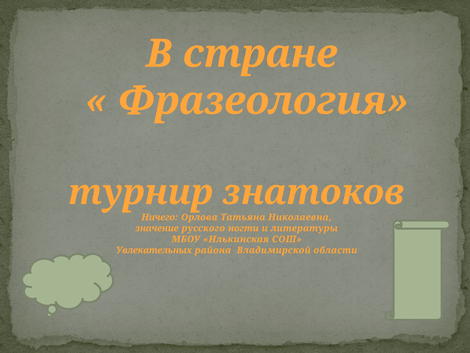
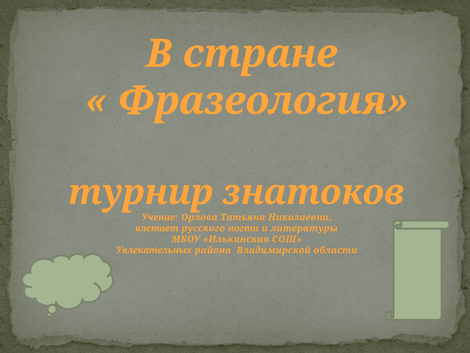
Ничего: Ничего -> Учение
значение: значение -> влетает
